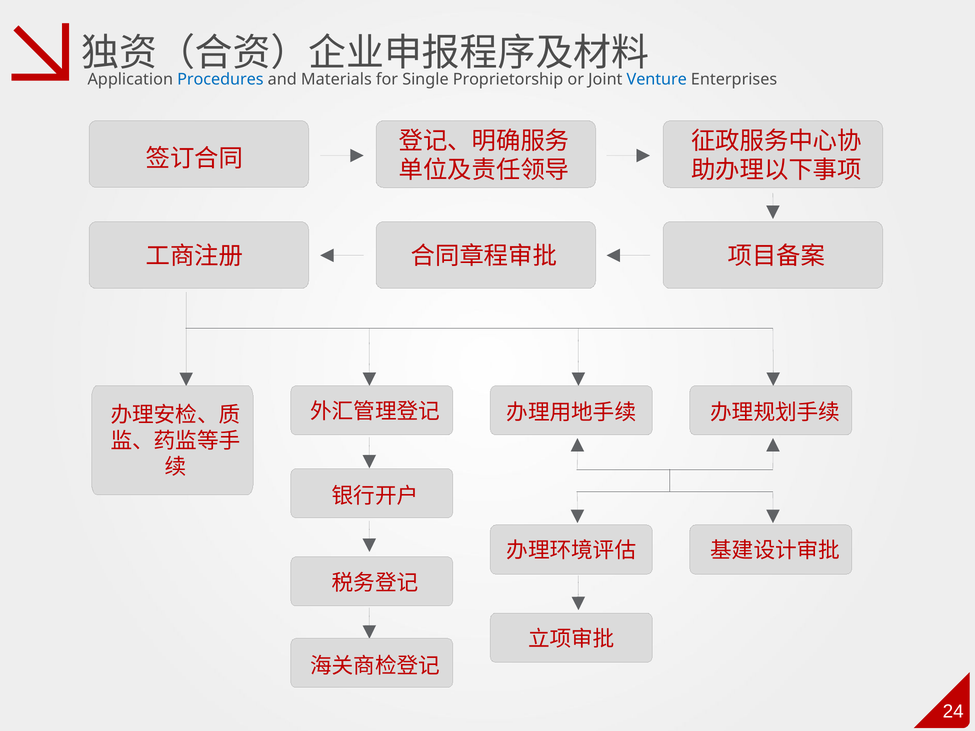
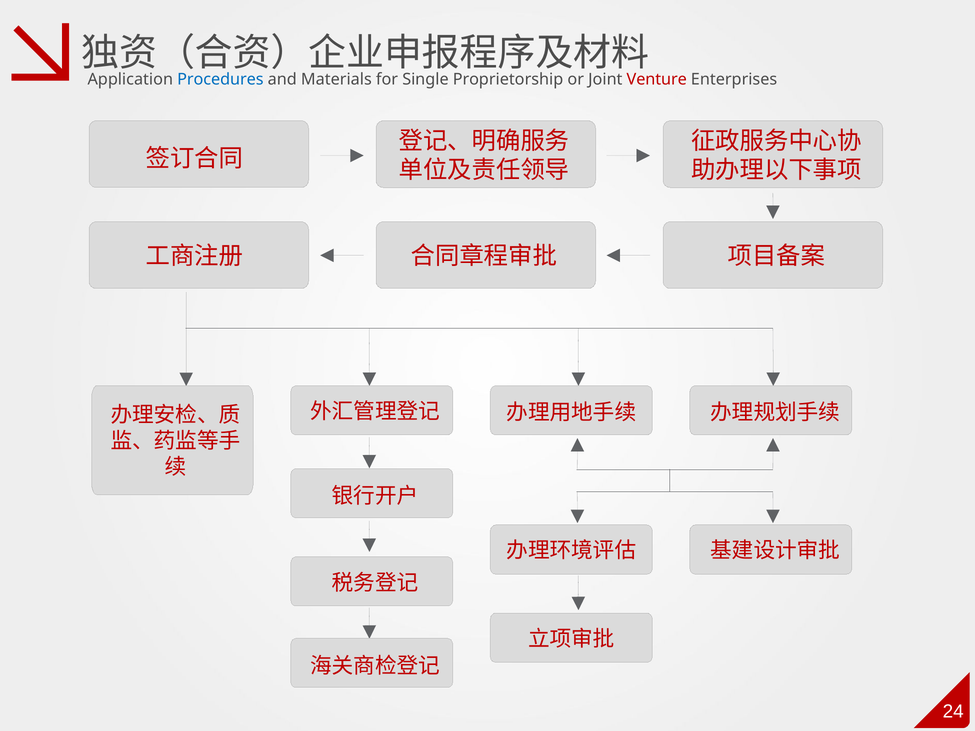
Venture colour: blue -> red
